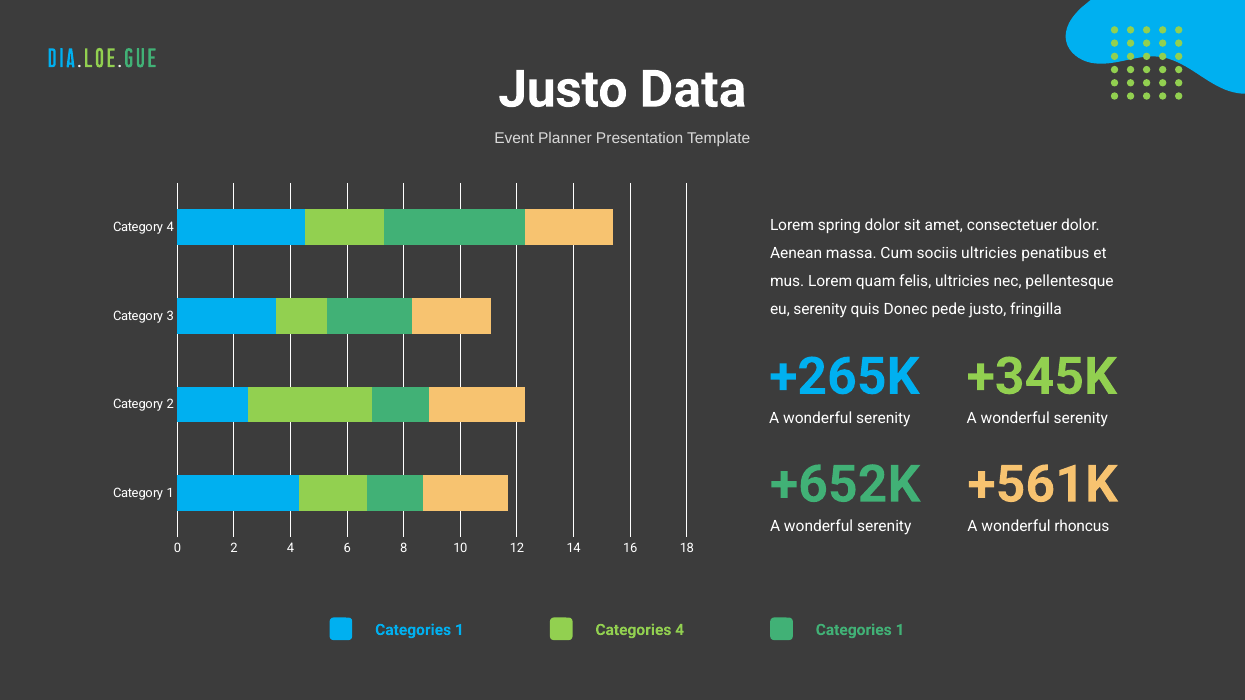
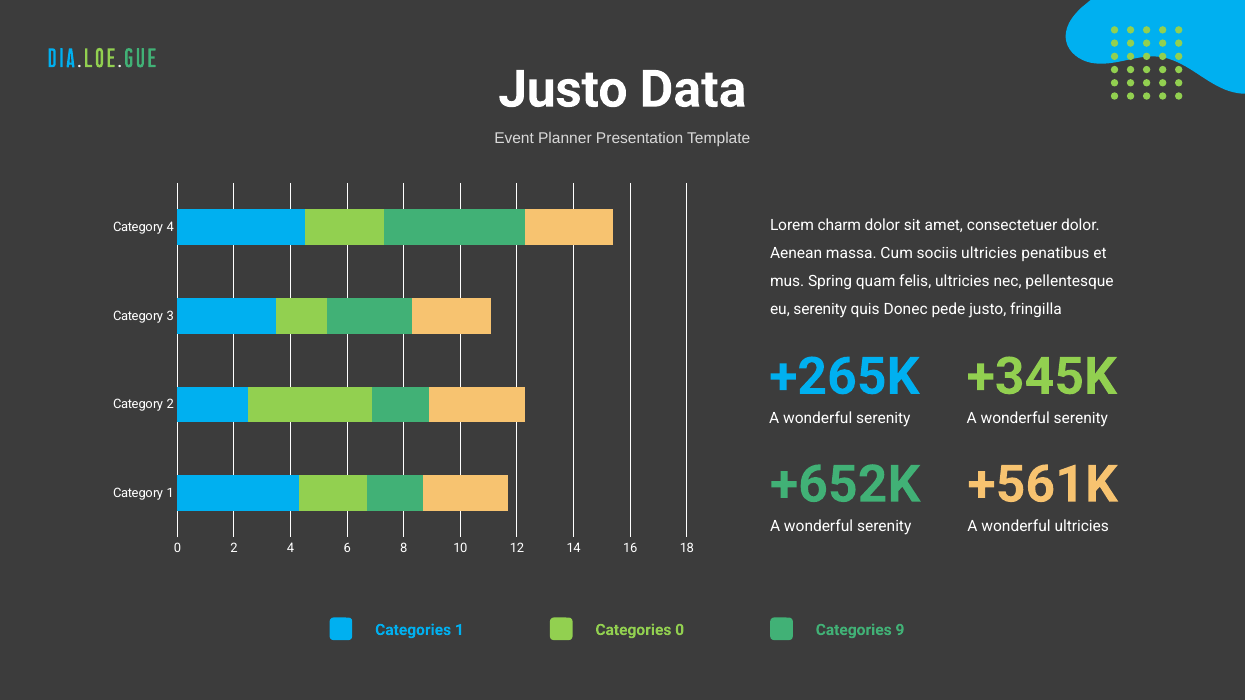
spring: spring -> charm
mus Lorem: Lorem -> Spring
wonderful rhoncus: rhoncus -> ultricies
Categories 4: 4 -> 0
1 Categories 1: 1 -> 9
